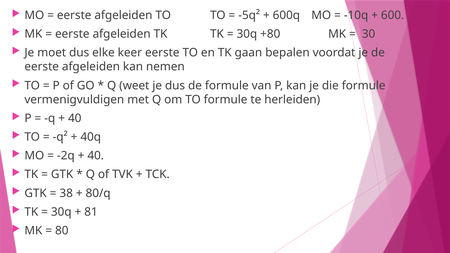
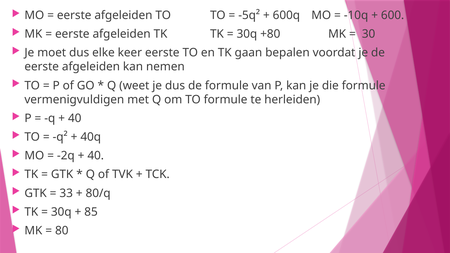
38: 38 -> 33
81: 81 -> 85
